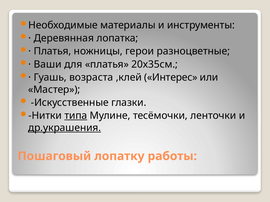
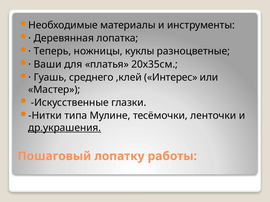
Платья at (52, 51): Платья -> Теперь
герои: герои -> куклы
возраста: возраста -> среднего
типа underline: present -> none
